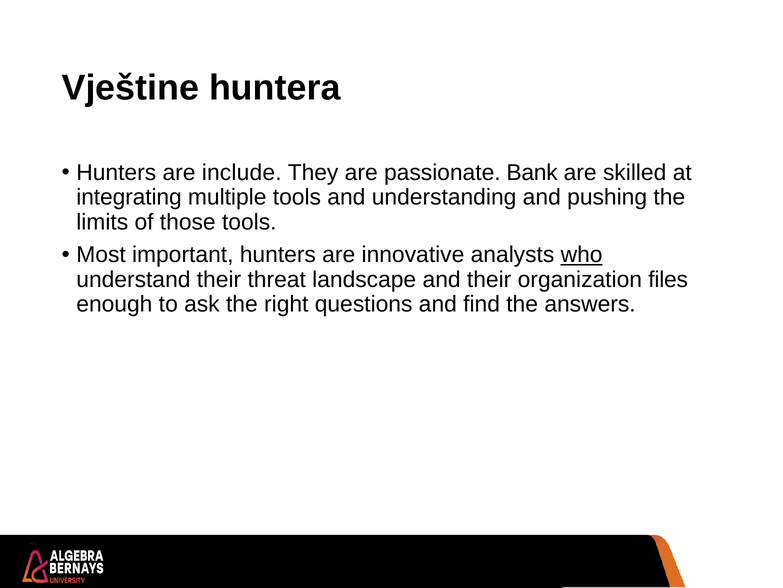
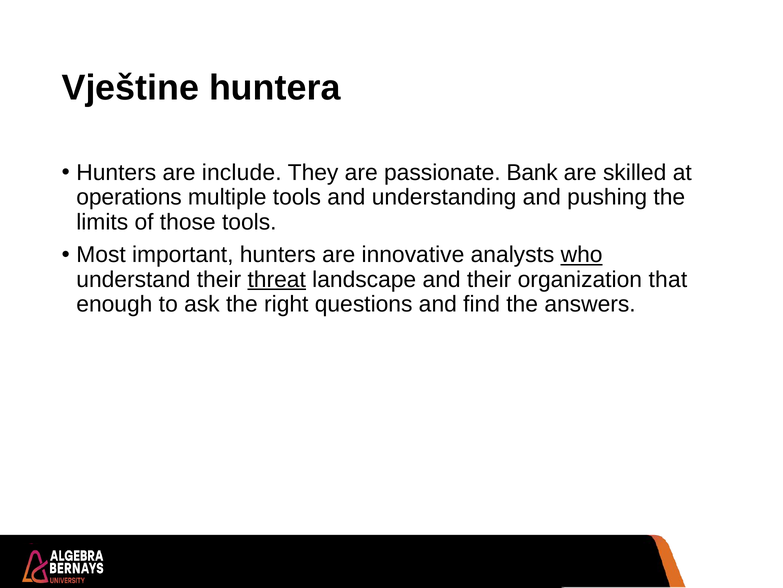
integrating: integrating -> operations
threat underline: none -> present
files: files -> that
